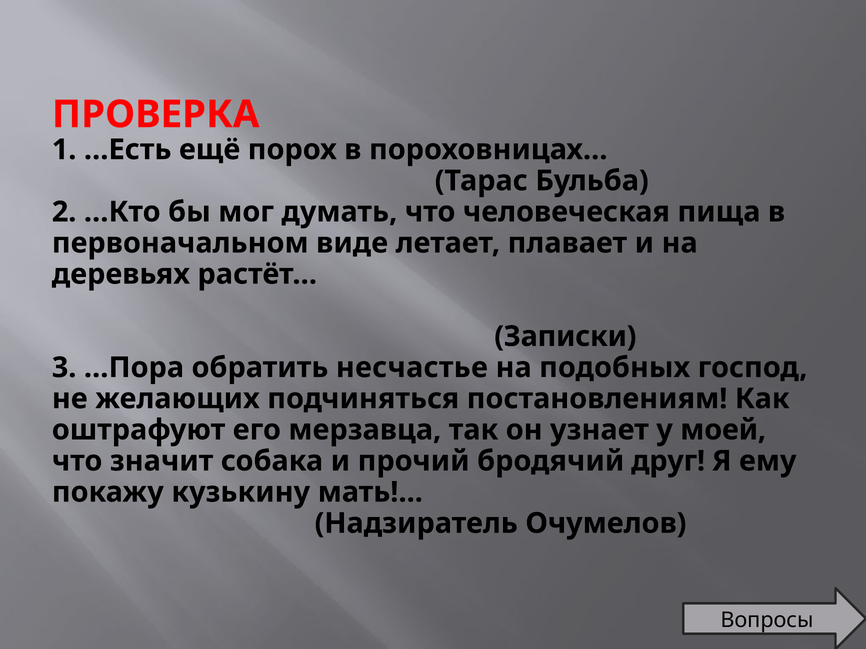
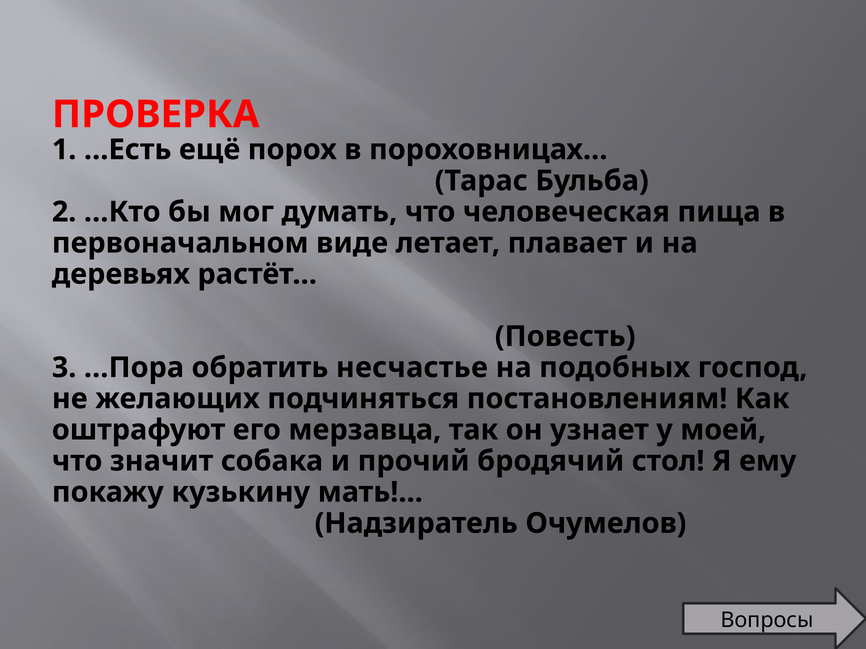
Записки: Записки -> Повесть
друг: друг -> стол
